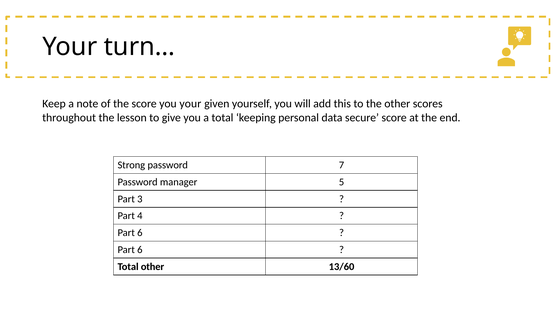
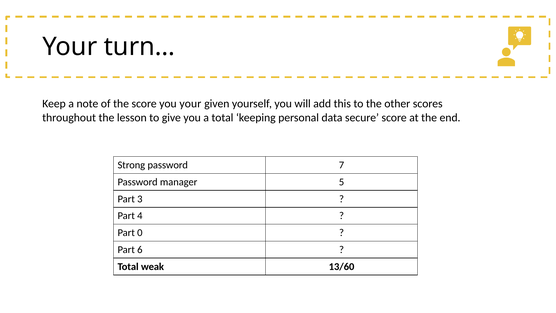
6 at (140, 233): 6 -> 0
Total other: other -> weak
